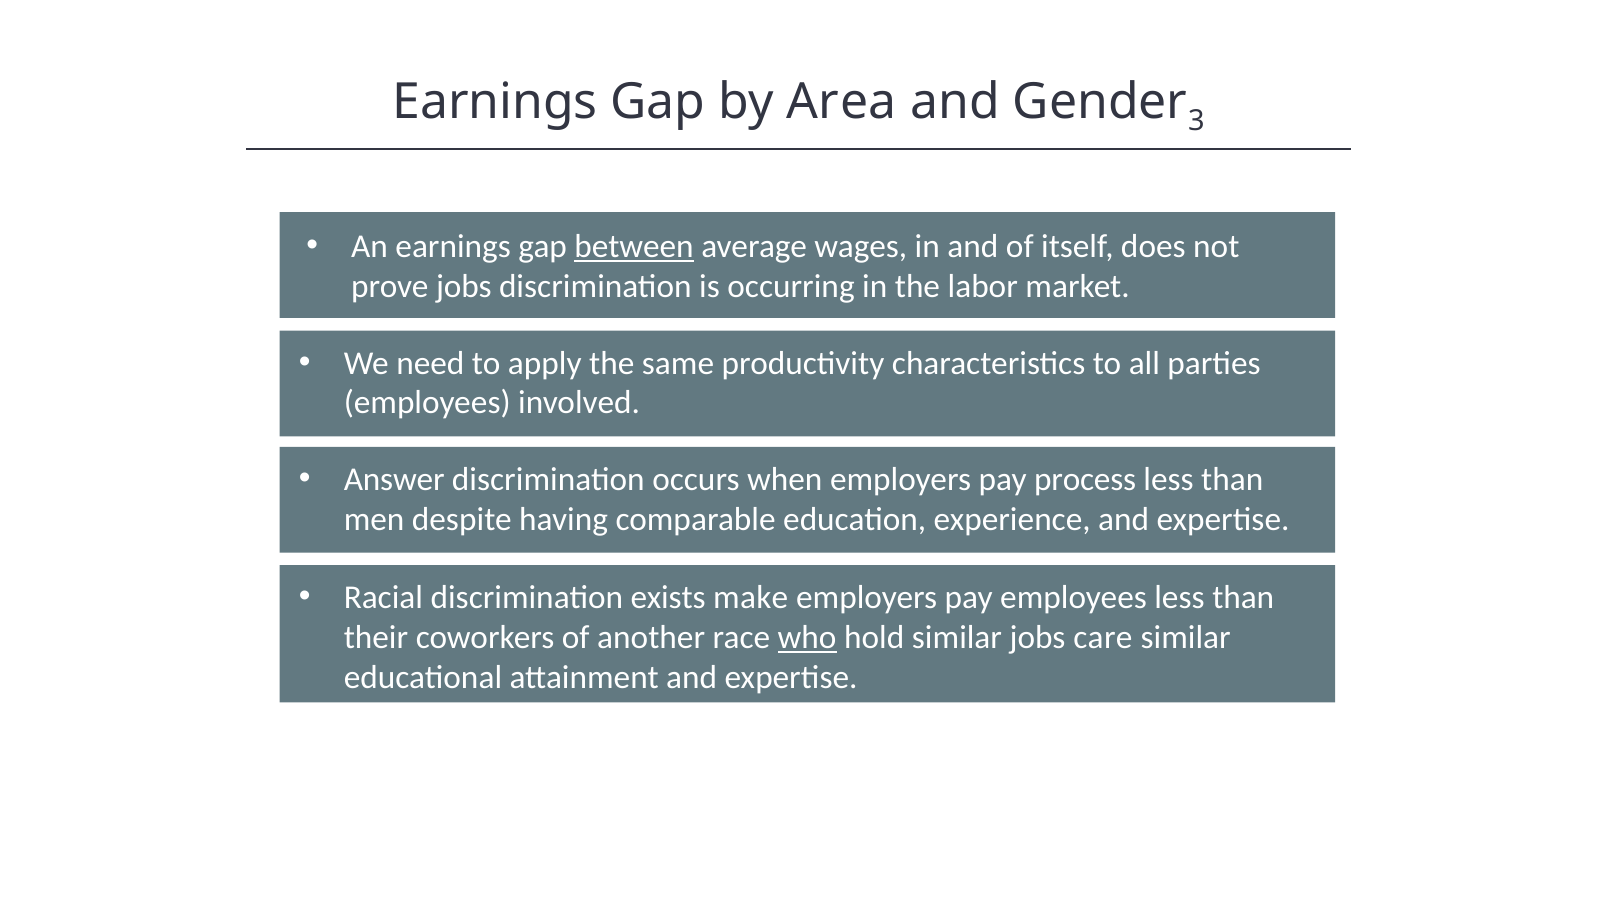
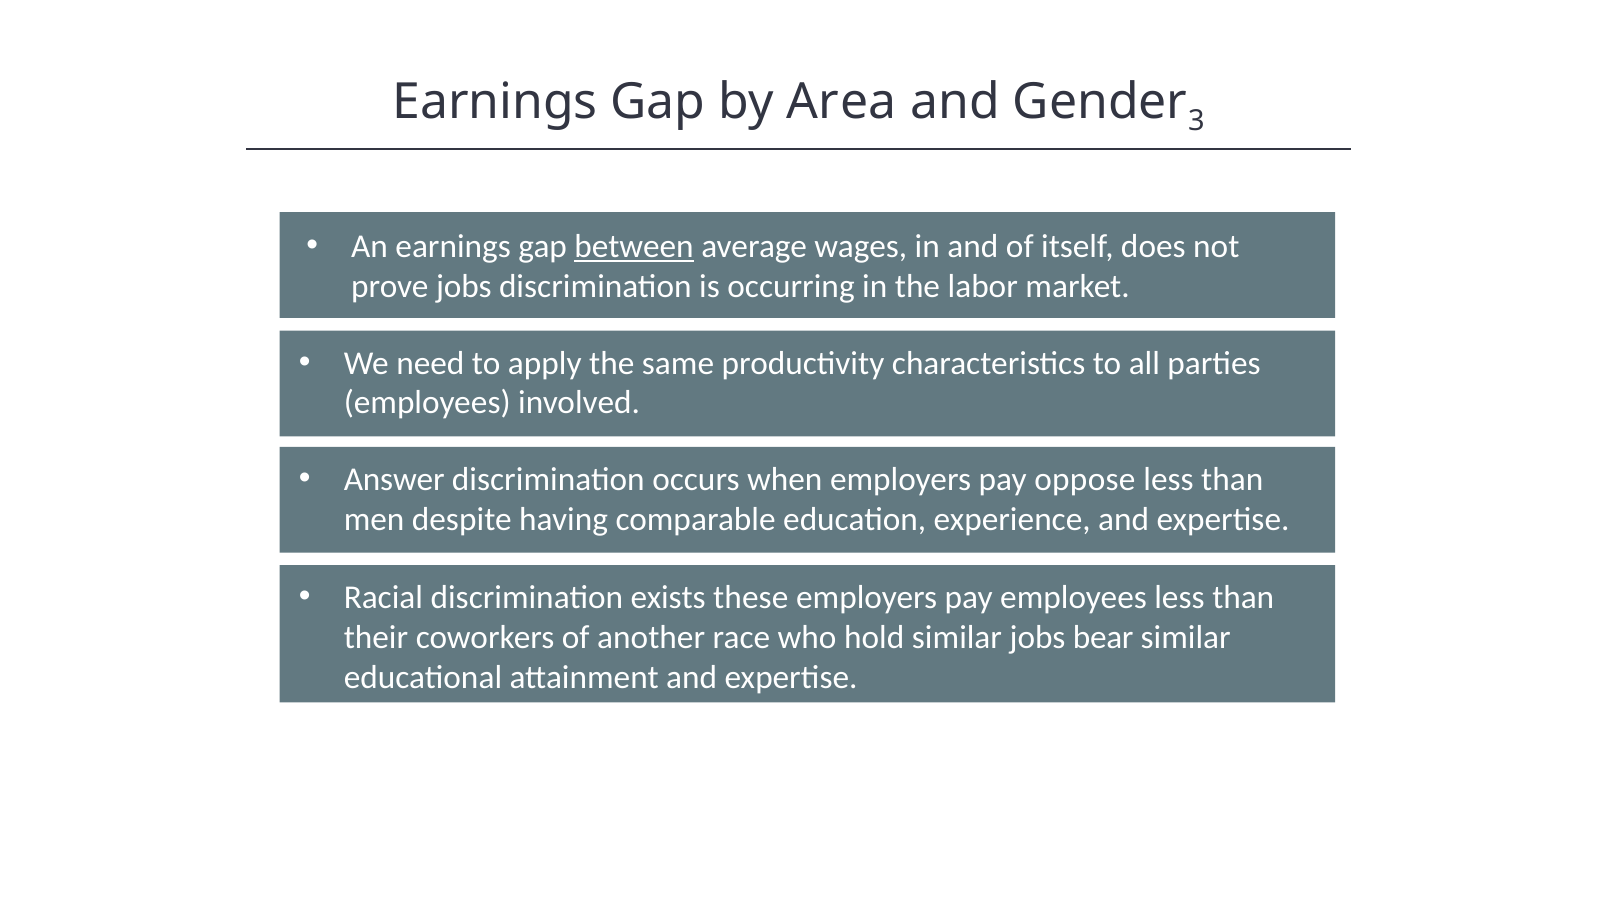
process: process -> oppose
make: make -> these
who underline: present -> none
care: care -> bear
